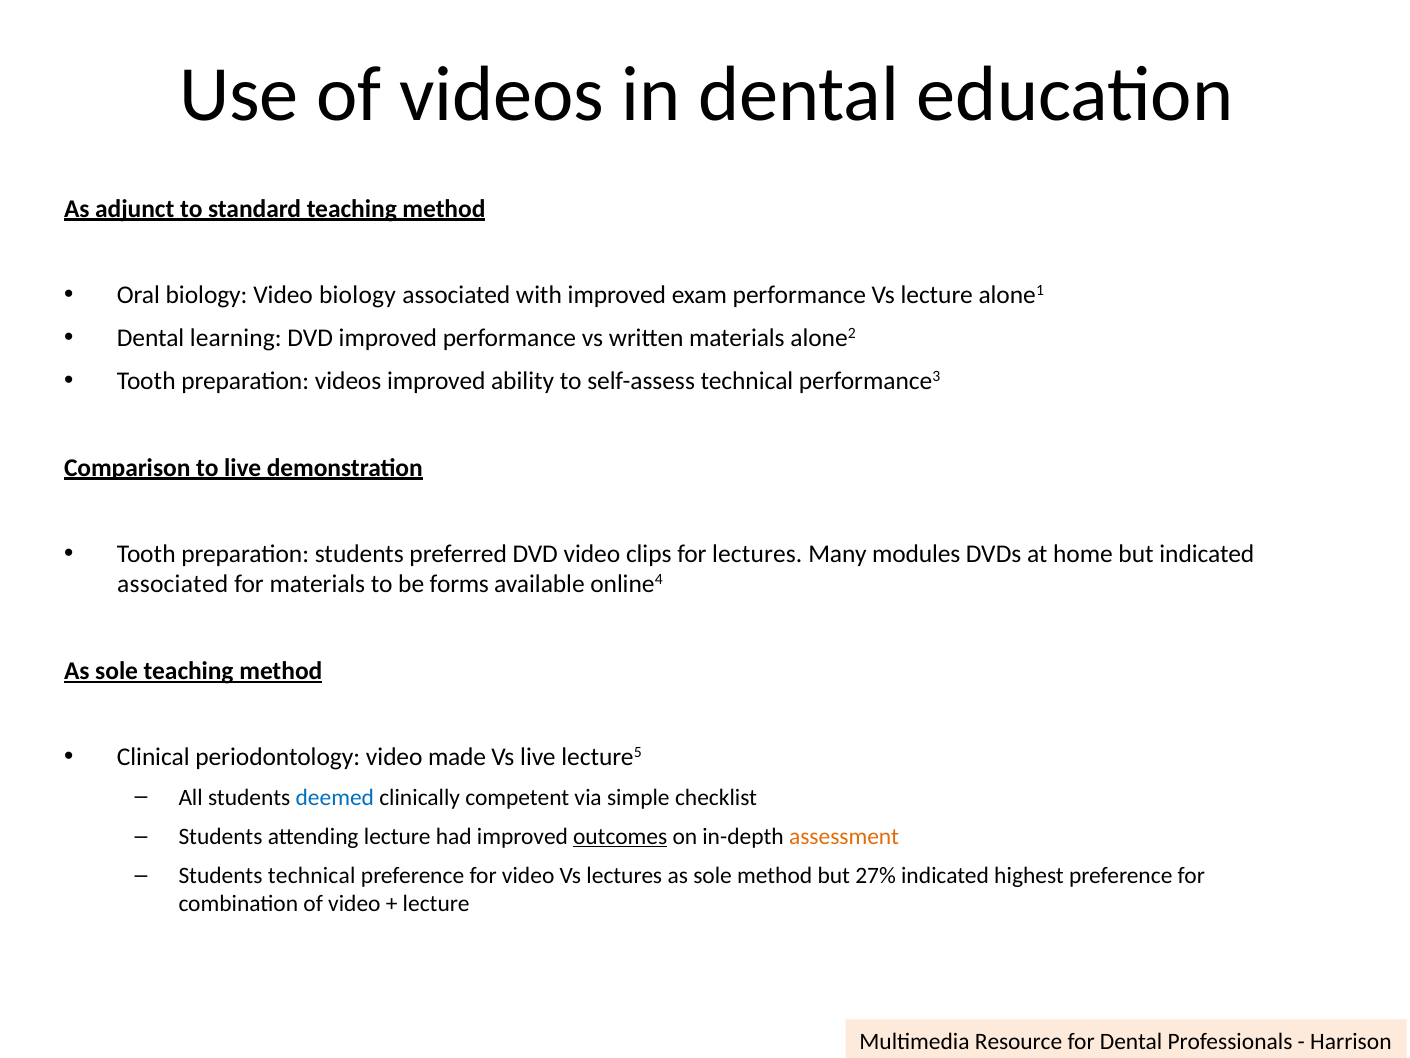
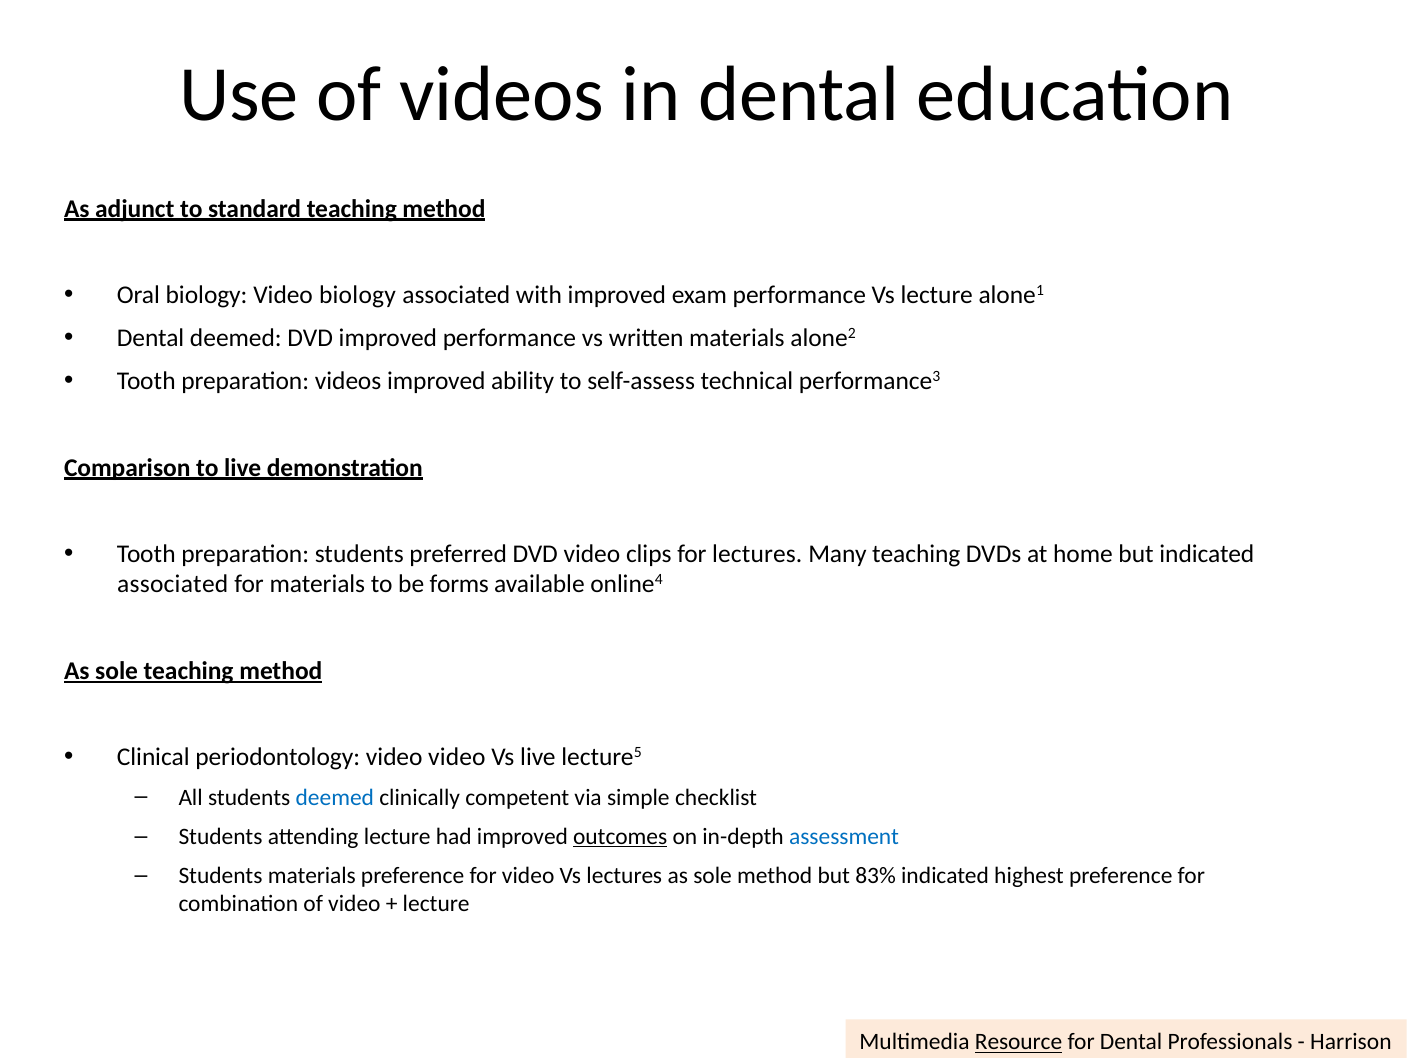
Dental learning: learning -> deemed
Many modules: modules -> teaching
video made: made -> video
assessment colour: orange -> blue
Students technical: technical -> materials
27%: 27% -> 83%
Resource underline: none -> present
